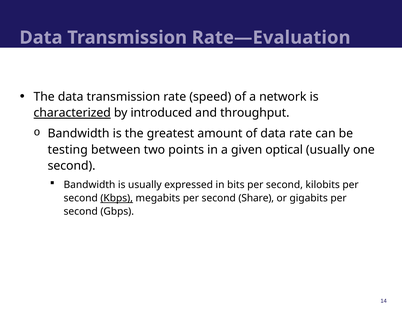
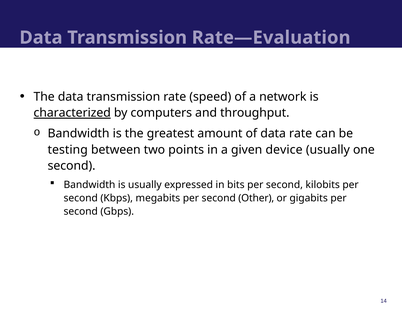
introduced: introduced -> computers
optical: optical -> device
Kbps underline: present -> none
Share: Share -> Other
